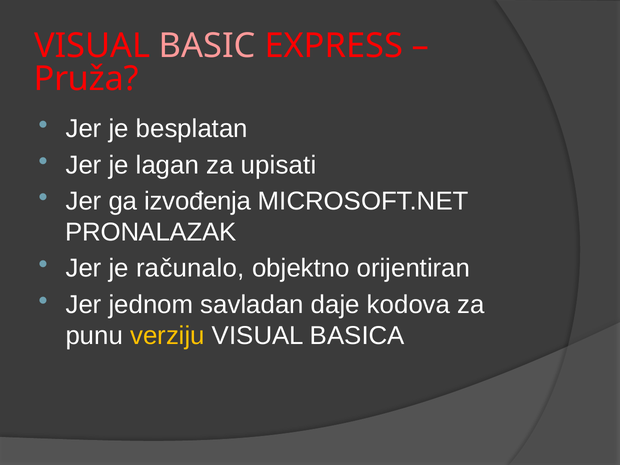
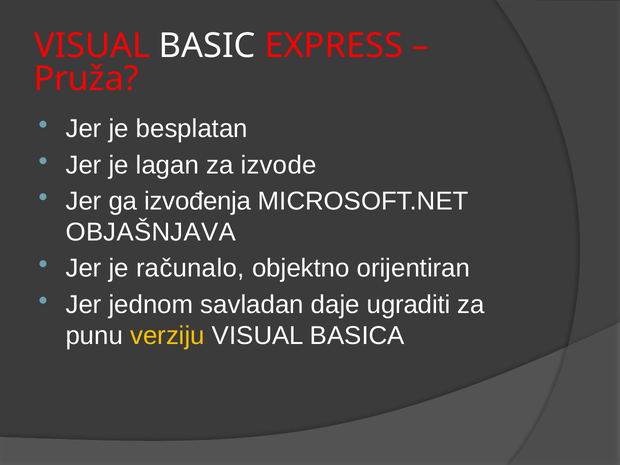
BASIC colour: pink -> white
upisati: upisati -> izvode
PRONALAZAK: PRONALAZAK -> OBJAŠNJAVA
kodova: kodova -> ugraditi
